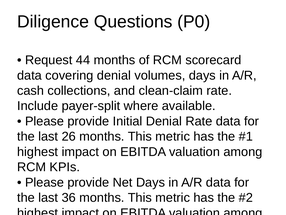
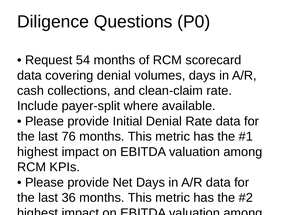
44: 44 -> 54
26: 26 -> 76
